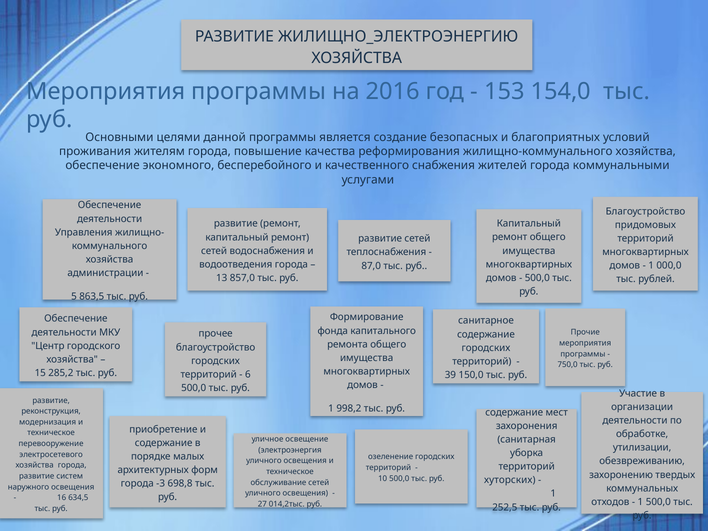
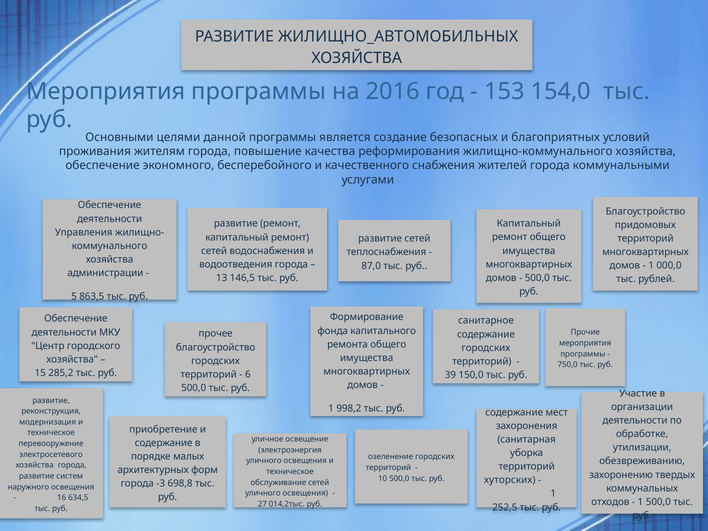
ЖИЛИЩНО_ЭЛЕКТРОЭНЕРГИЮ: ЖИЛИЩНО_ЭЛЕКТРОЭНЕРГИЮ -> ЖИЛИЩНО_АВТОМОБИЛЬНЫХ
857,0: 857,0 -> 146,5
